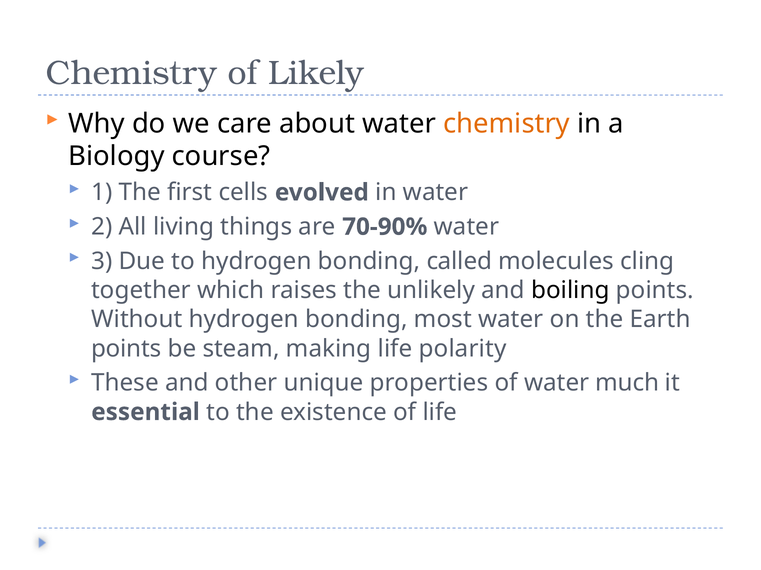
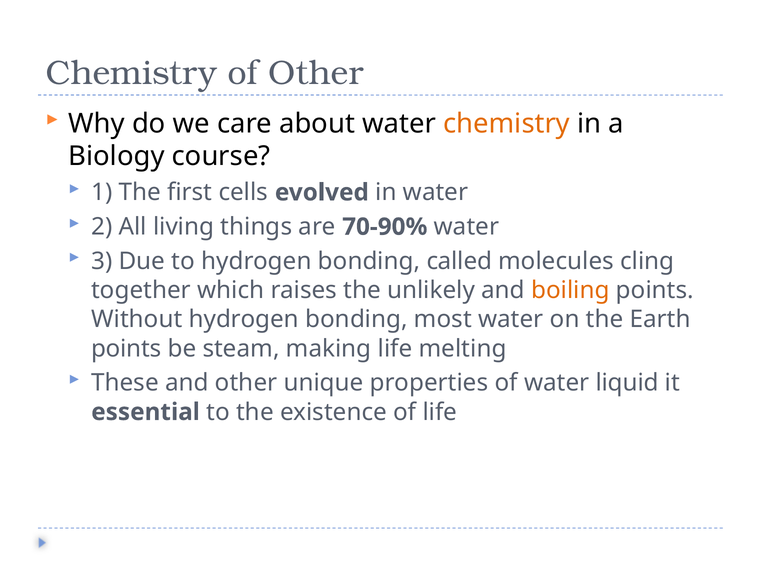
of Likely: Likely -> Other
boiling colour: black -> orange
polarity: polarity -> melting
much: much -> liquid
